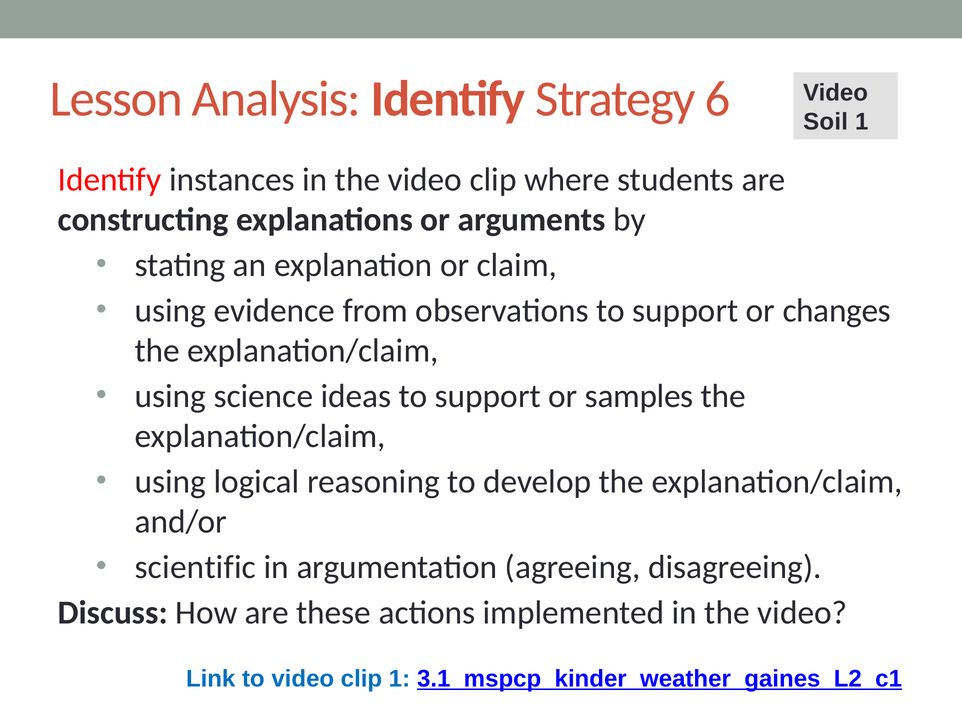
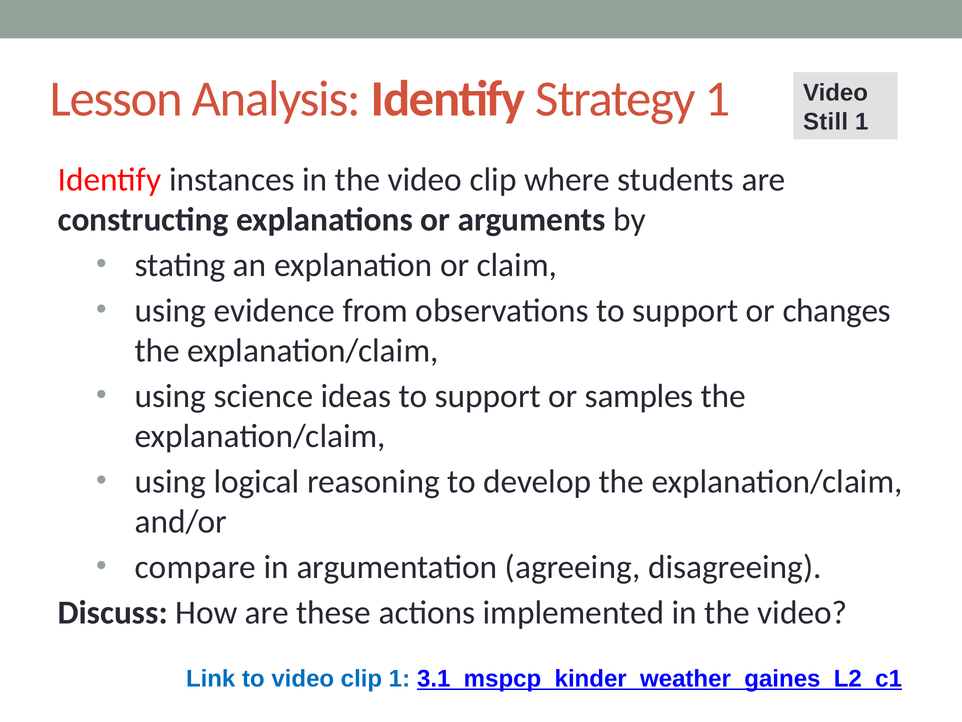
Strategy 6: 6 -> 1
Soil: Soil -> Still
scientific: scientific -> compare
